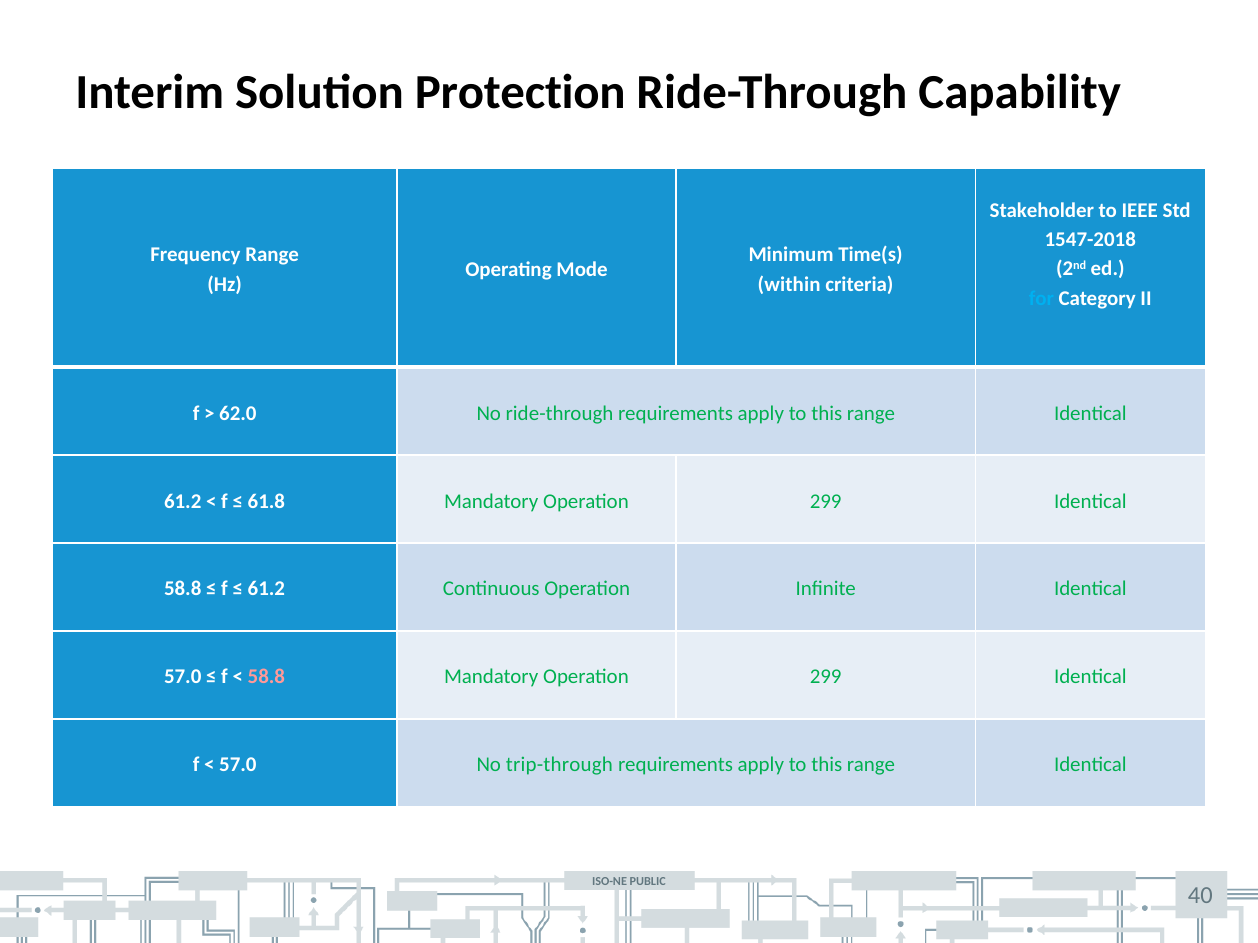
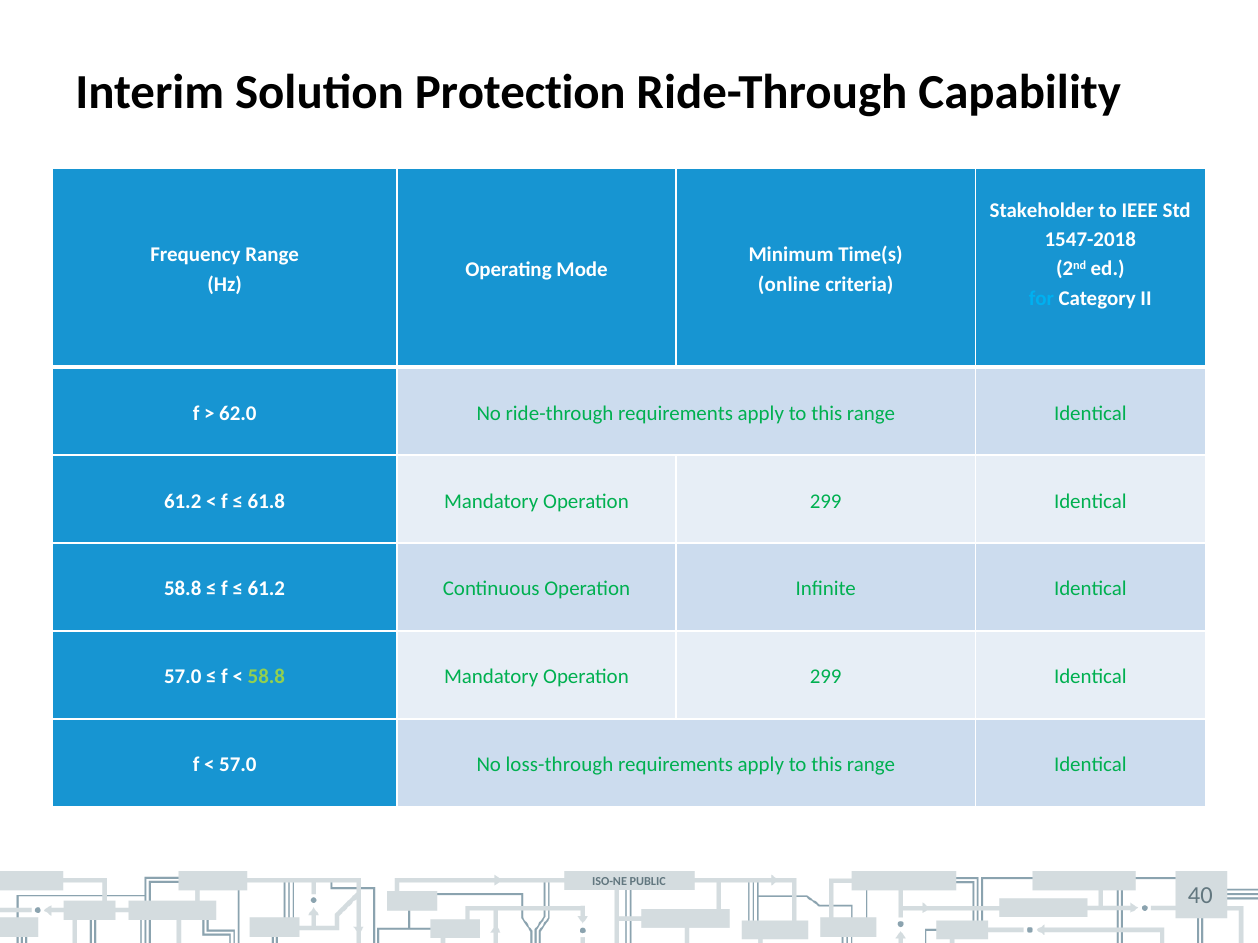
within: within -> online
58.8 at (266, 677) colour: pink -> light green
trip-through: trip-through -> loss-through
